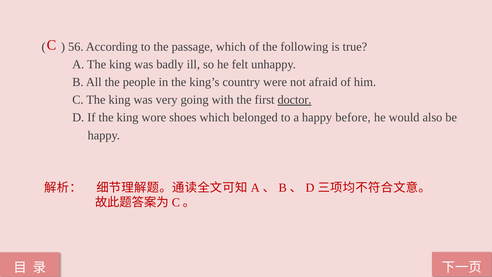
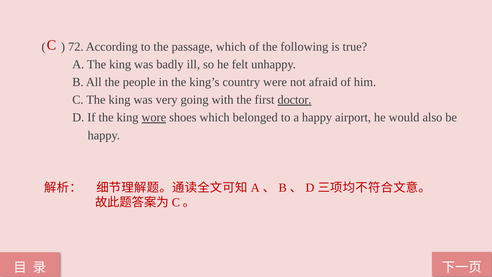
56: 56 -> 72
wore underline: none -> present
before: before -> airport
